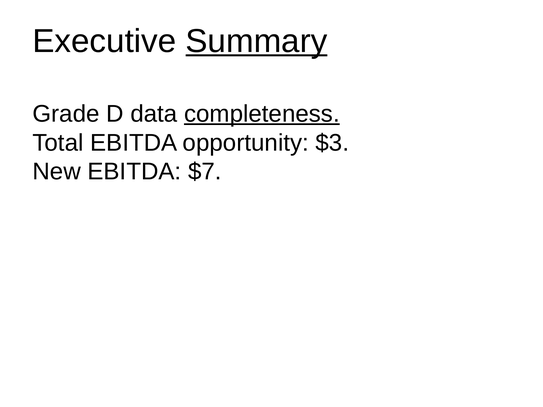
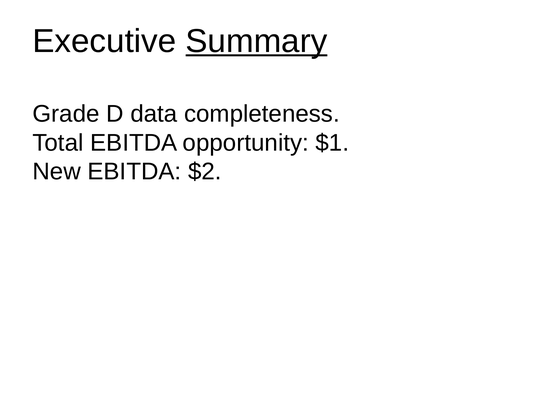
completeness underline: present -> none
$3: $3 -> $1
$7: $7 -> $2
